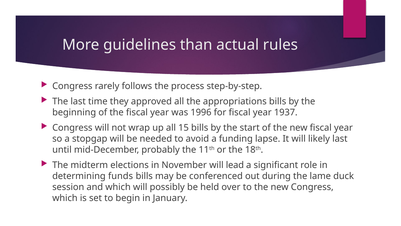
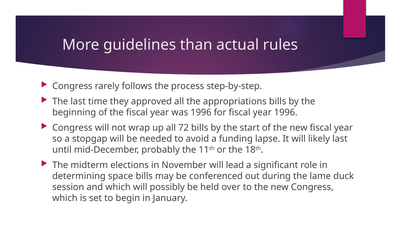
year 1937: 1937 -> 1996
15: 15 -> 72
funds: funds -> space
